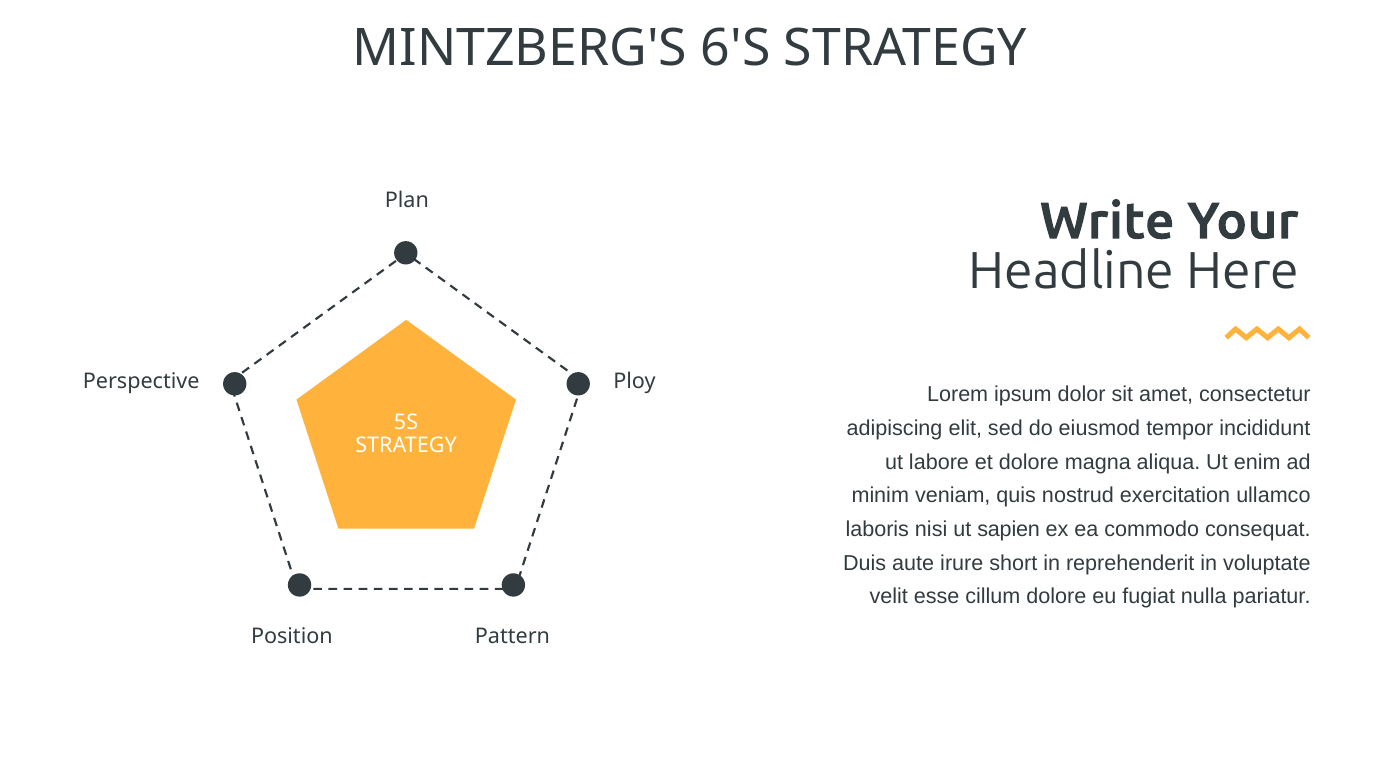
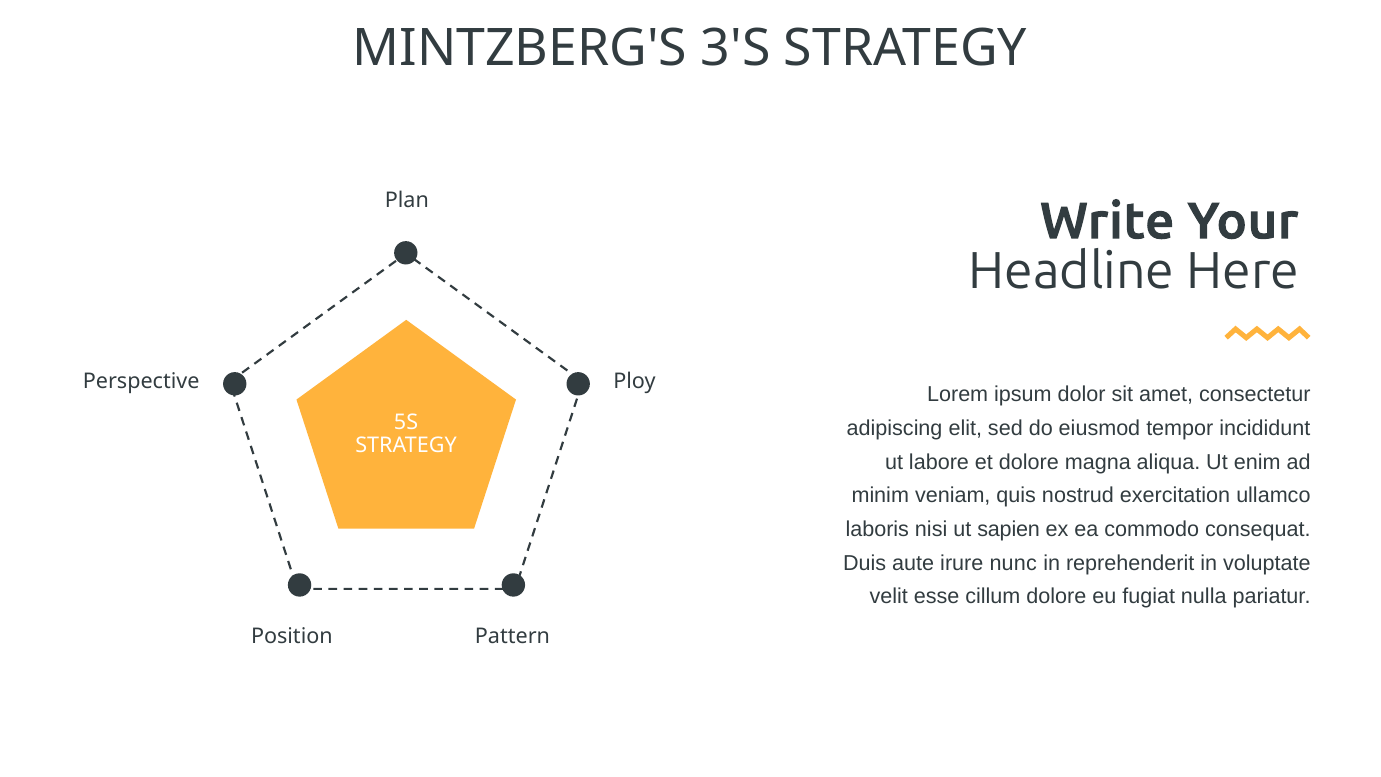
6'S: 6'S -> 3'S
short: short -> nunc
